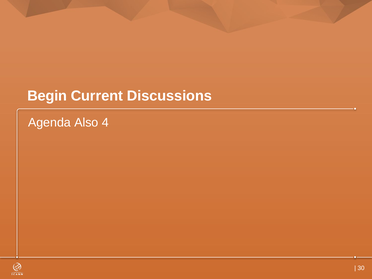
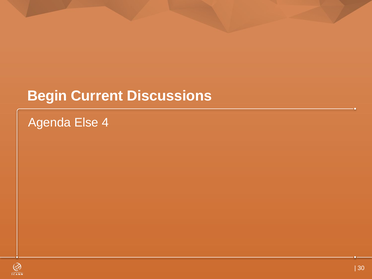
Also: Also -> Else
